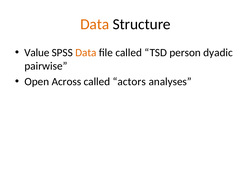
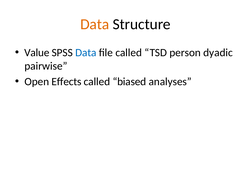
Data at (86, 53) colour: orange -> blue
Across: Across -> Effects
actors: actors -> biased
